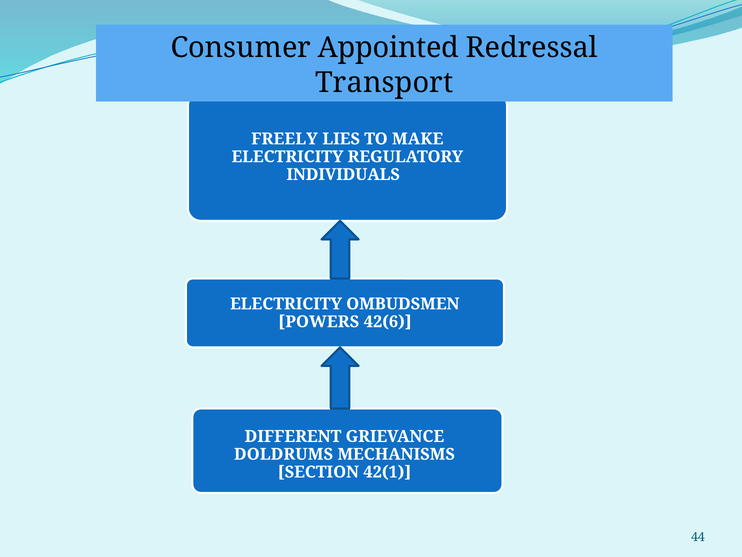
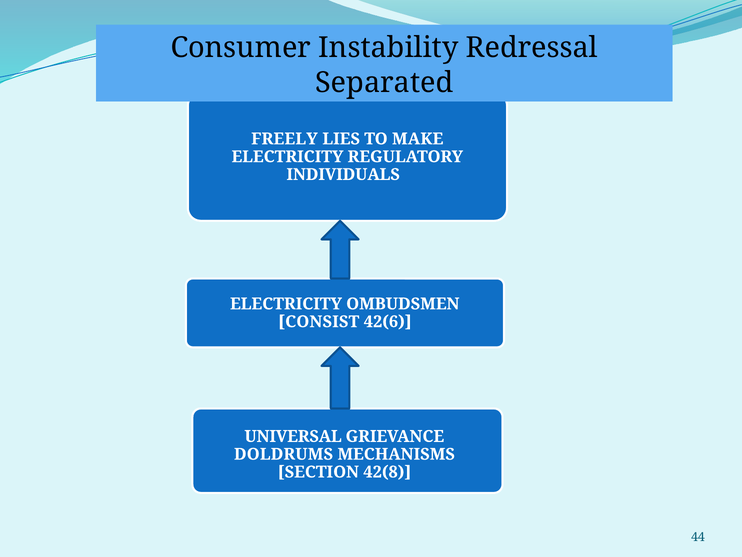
Appointed: Appointed -> Instability
Transport: Transport -> Separated
POWERS: POWERS -> CONSIST
DIFFERENT: DIFFERENT -> UNIVERSAL
42(1: 42(1 -> 42(8
